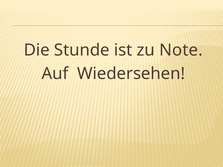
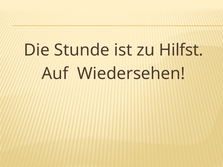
Note: Note -> Hilfst
